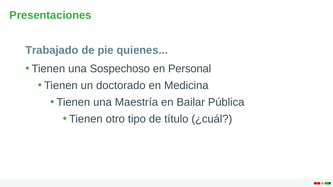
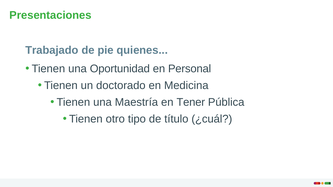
Sospechoso: Sospechoso -> Oportunidad
Bailar: Bailar -> Tener
